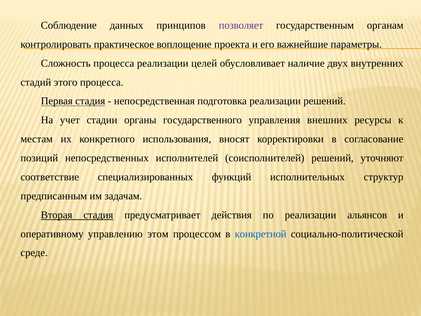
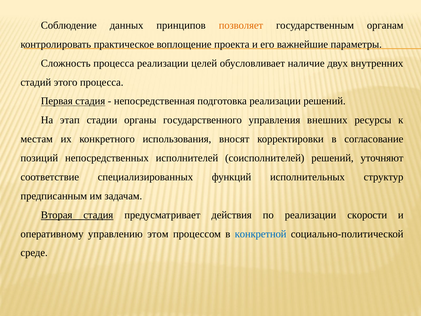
позволяет colour: purple -> orange
учет: учет -> этап
альянсов: альянсов -> скорости
